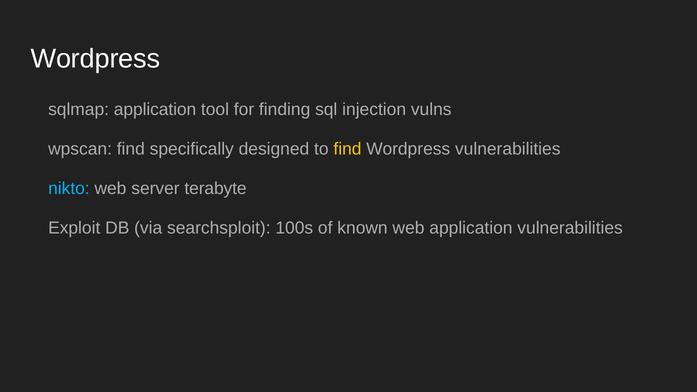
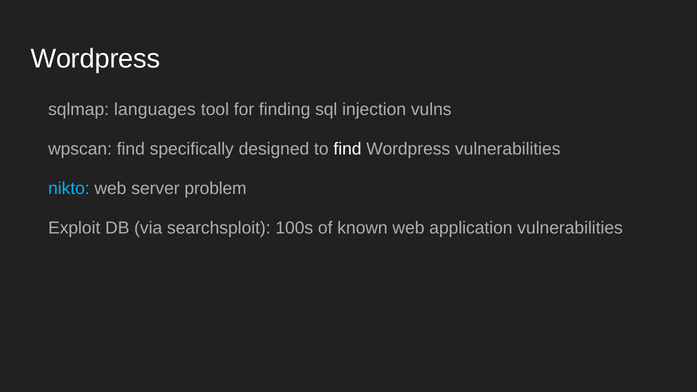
sqlmap application: application -> languages
find at (347, 149) colour: yellow -> white
terabyte: terabyte -> problem
